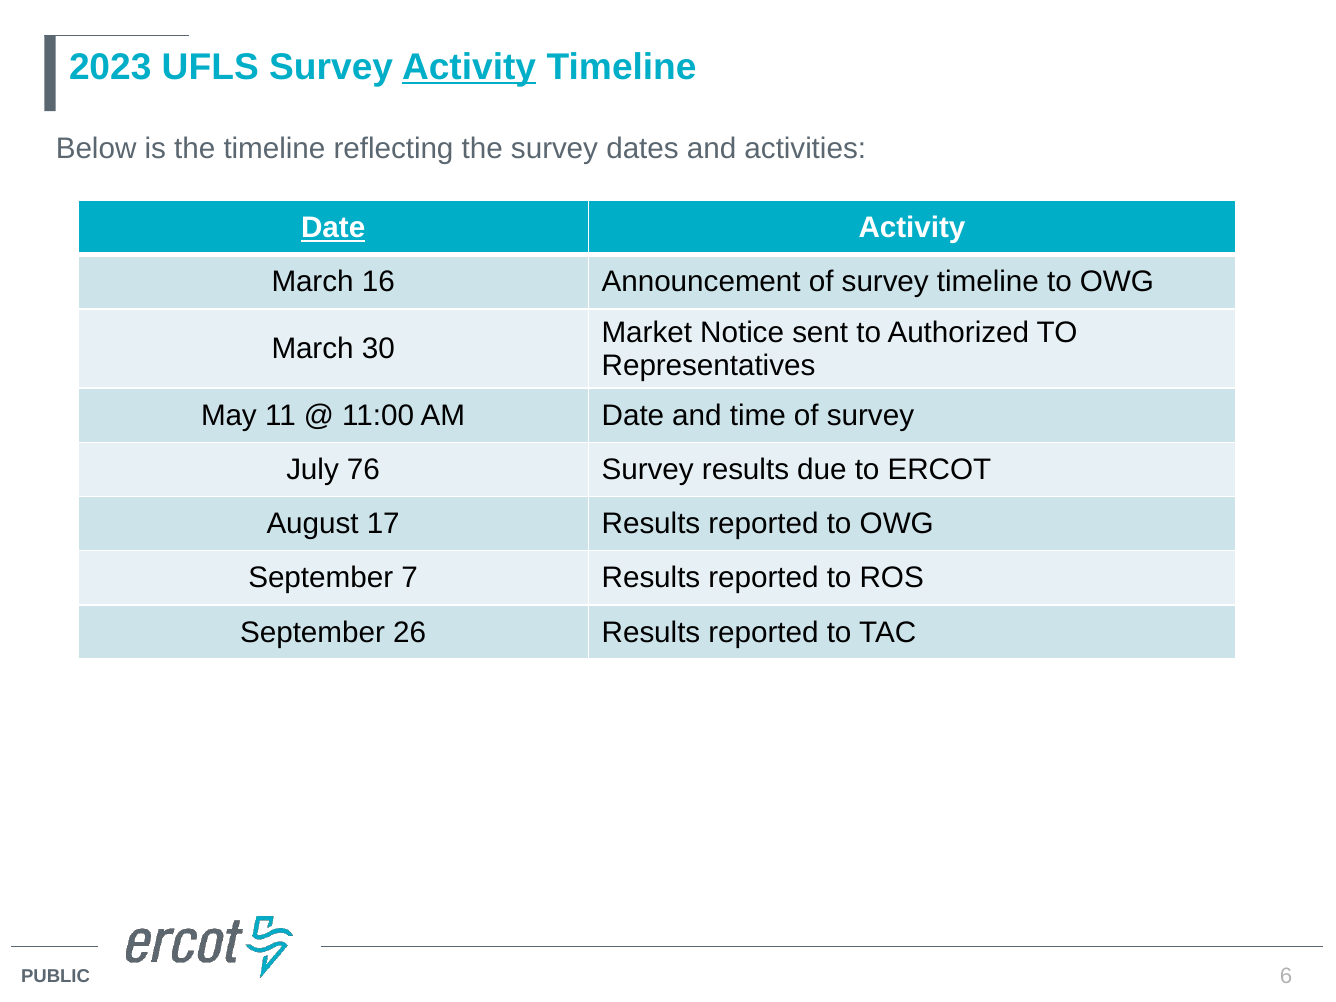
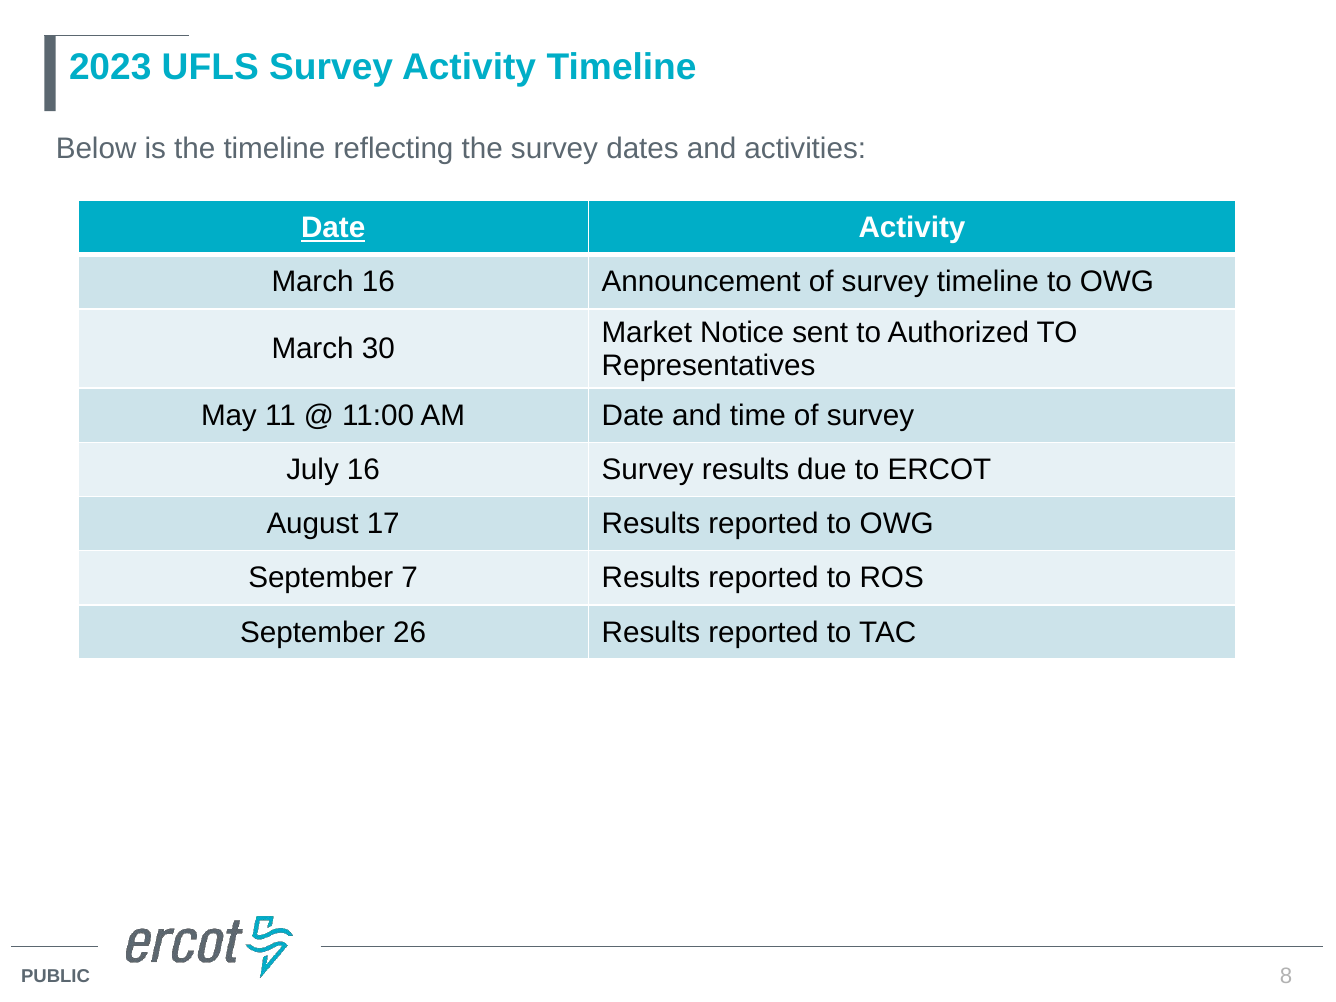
Activity at (469, 67) underline: present -> none
July 76: 76 -> 16
6: 6 -> 8
